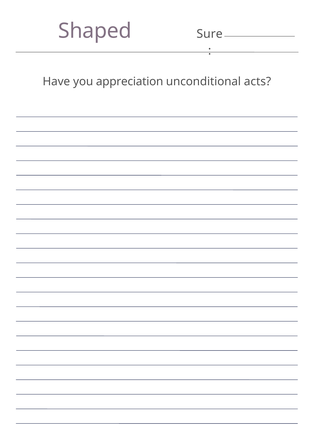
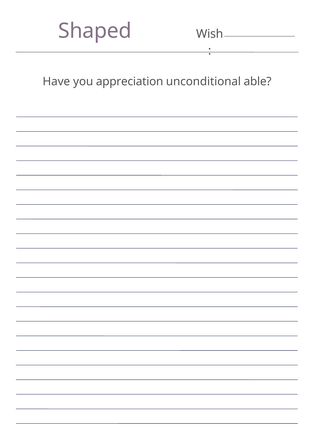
Sure: Sure -> Wish
acts: acts -> able
